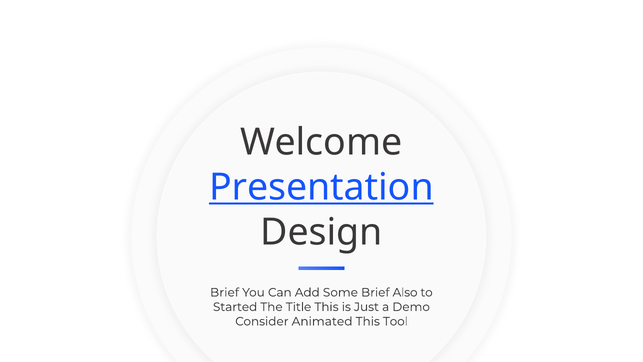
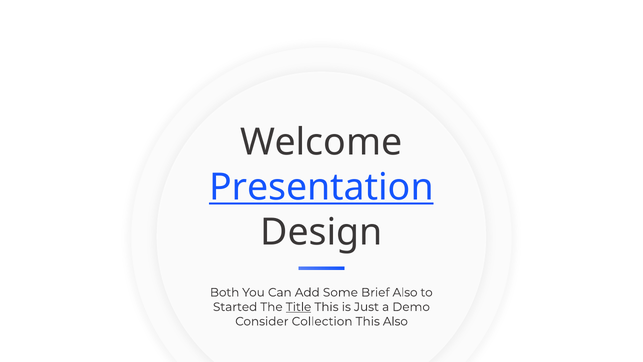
Brief at (225, 292): Brief -> Both
Title underline: none -> present
Animated: Animated -> Collection
This Tool: Tool -> Also
